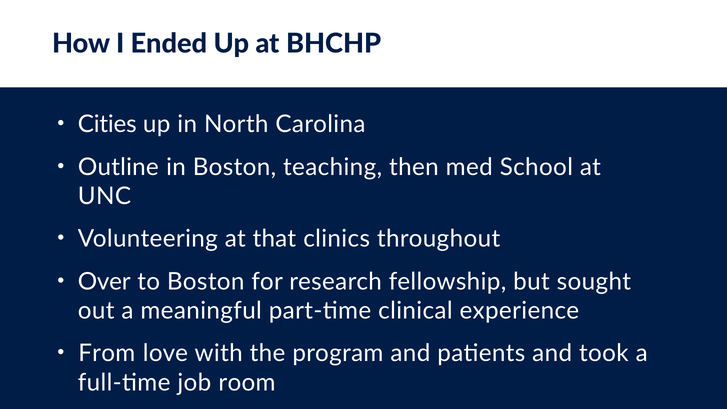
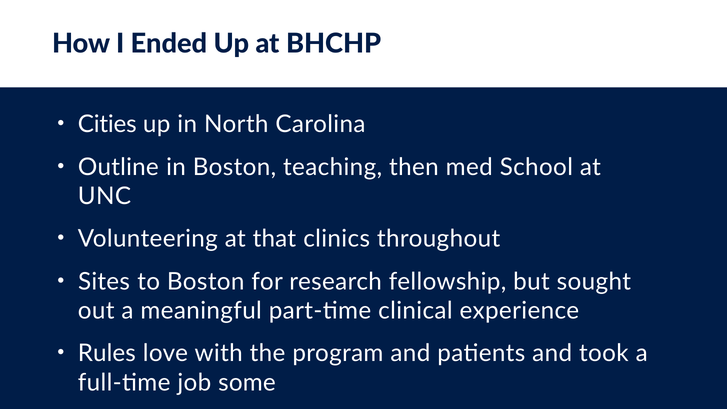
Over: Over -> Sites
From: From -> Rules
room: room -> some
